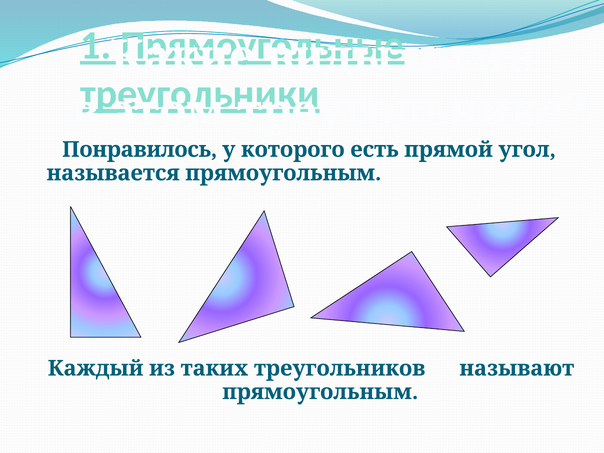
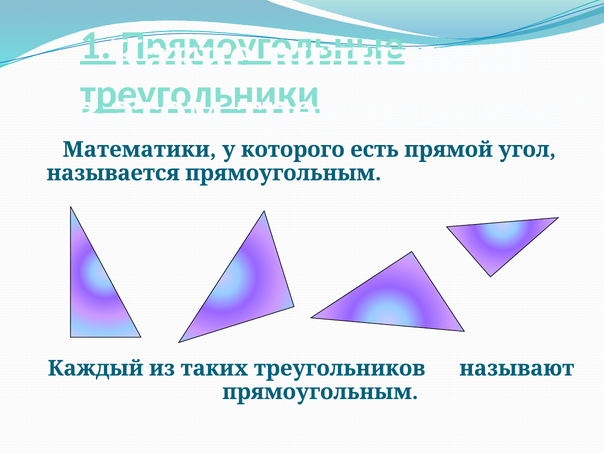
Понравилось: Понравилось -> Математики
